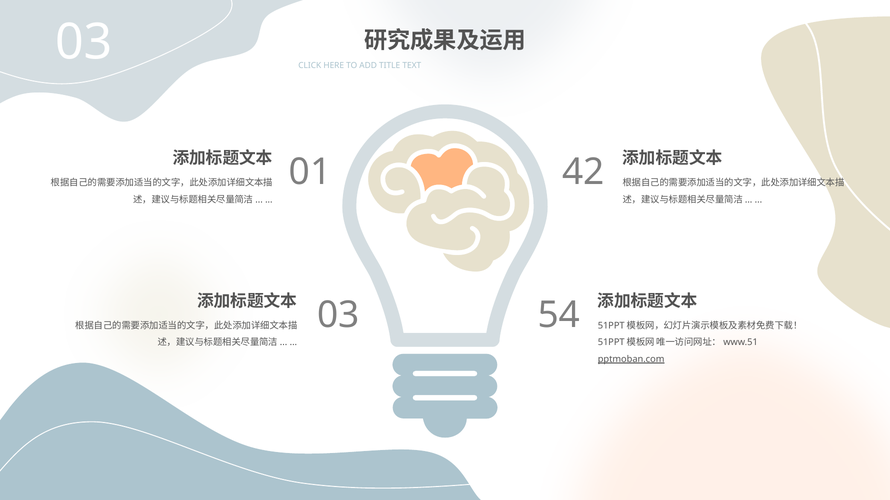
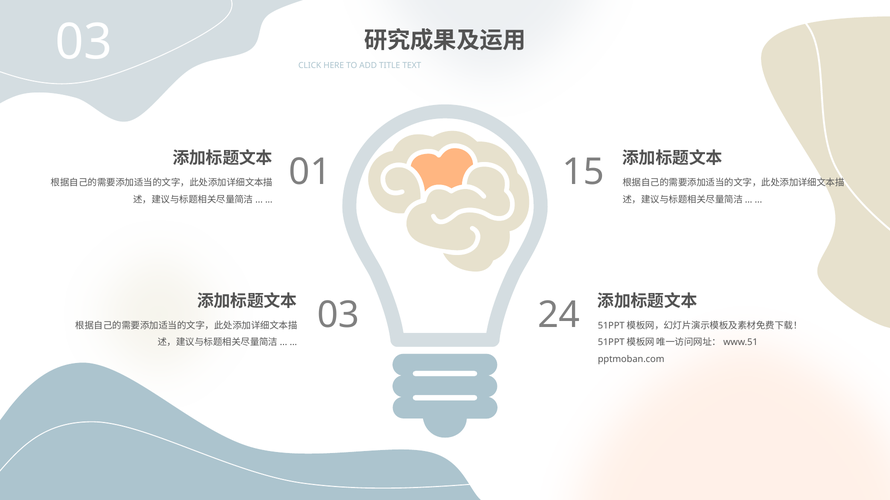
42: 42 -> 15
54: 54 -> 24
pptmoban.com underline: present -> none
